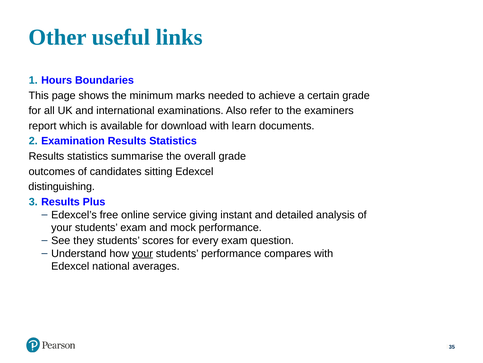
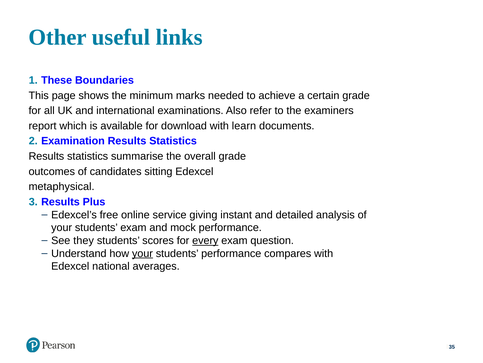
Hours: Hours -> These
distinguishing: distinguishing -> metaphysical
every underline: none -> present
